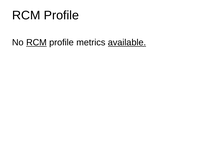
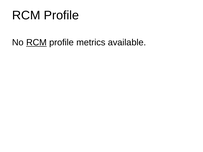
available underline: present -> none
